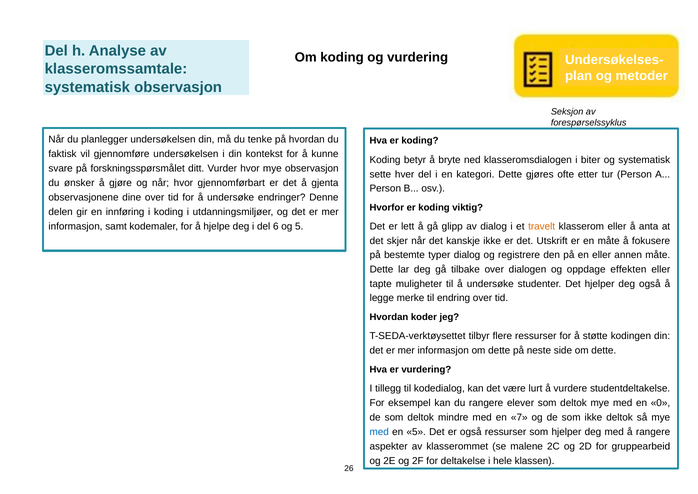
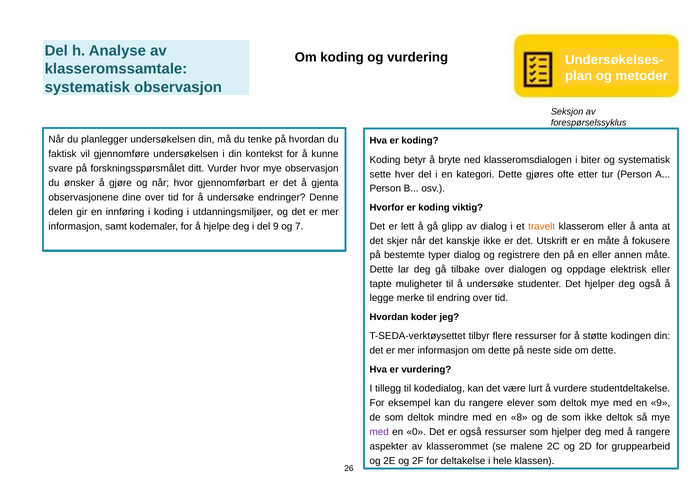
del 6: 6 -> 9
og 5: 5 -> 7
effekten: effekten -> elektrisk
en 0: 0 -> 9
7: 7 -> 8
med at (379, 432) colour: blue -> purple
en 5: 5 -> 0
